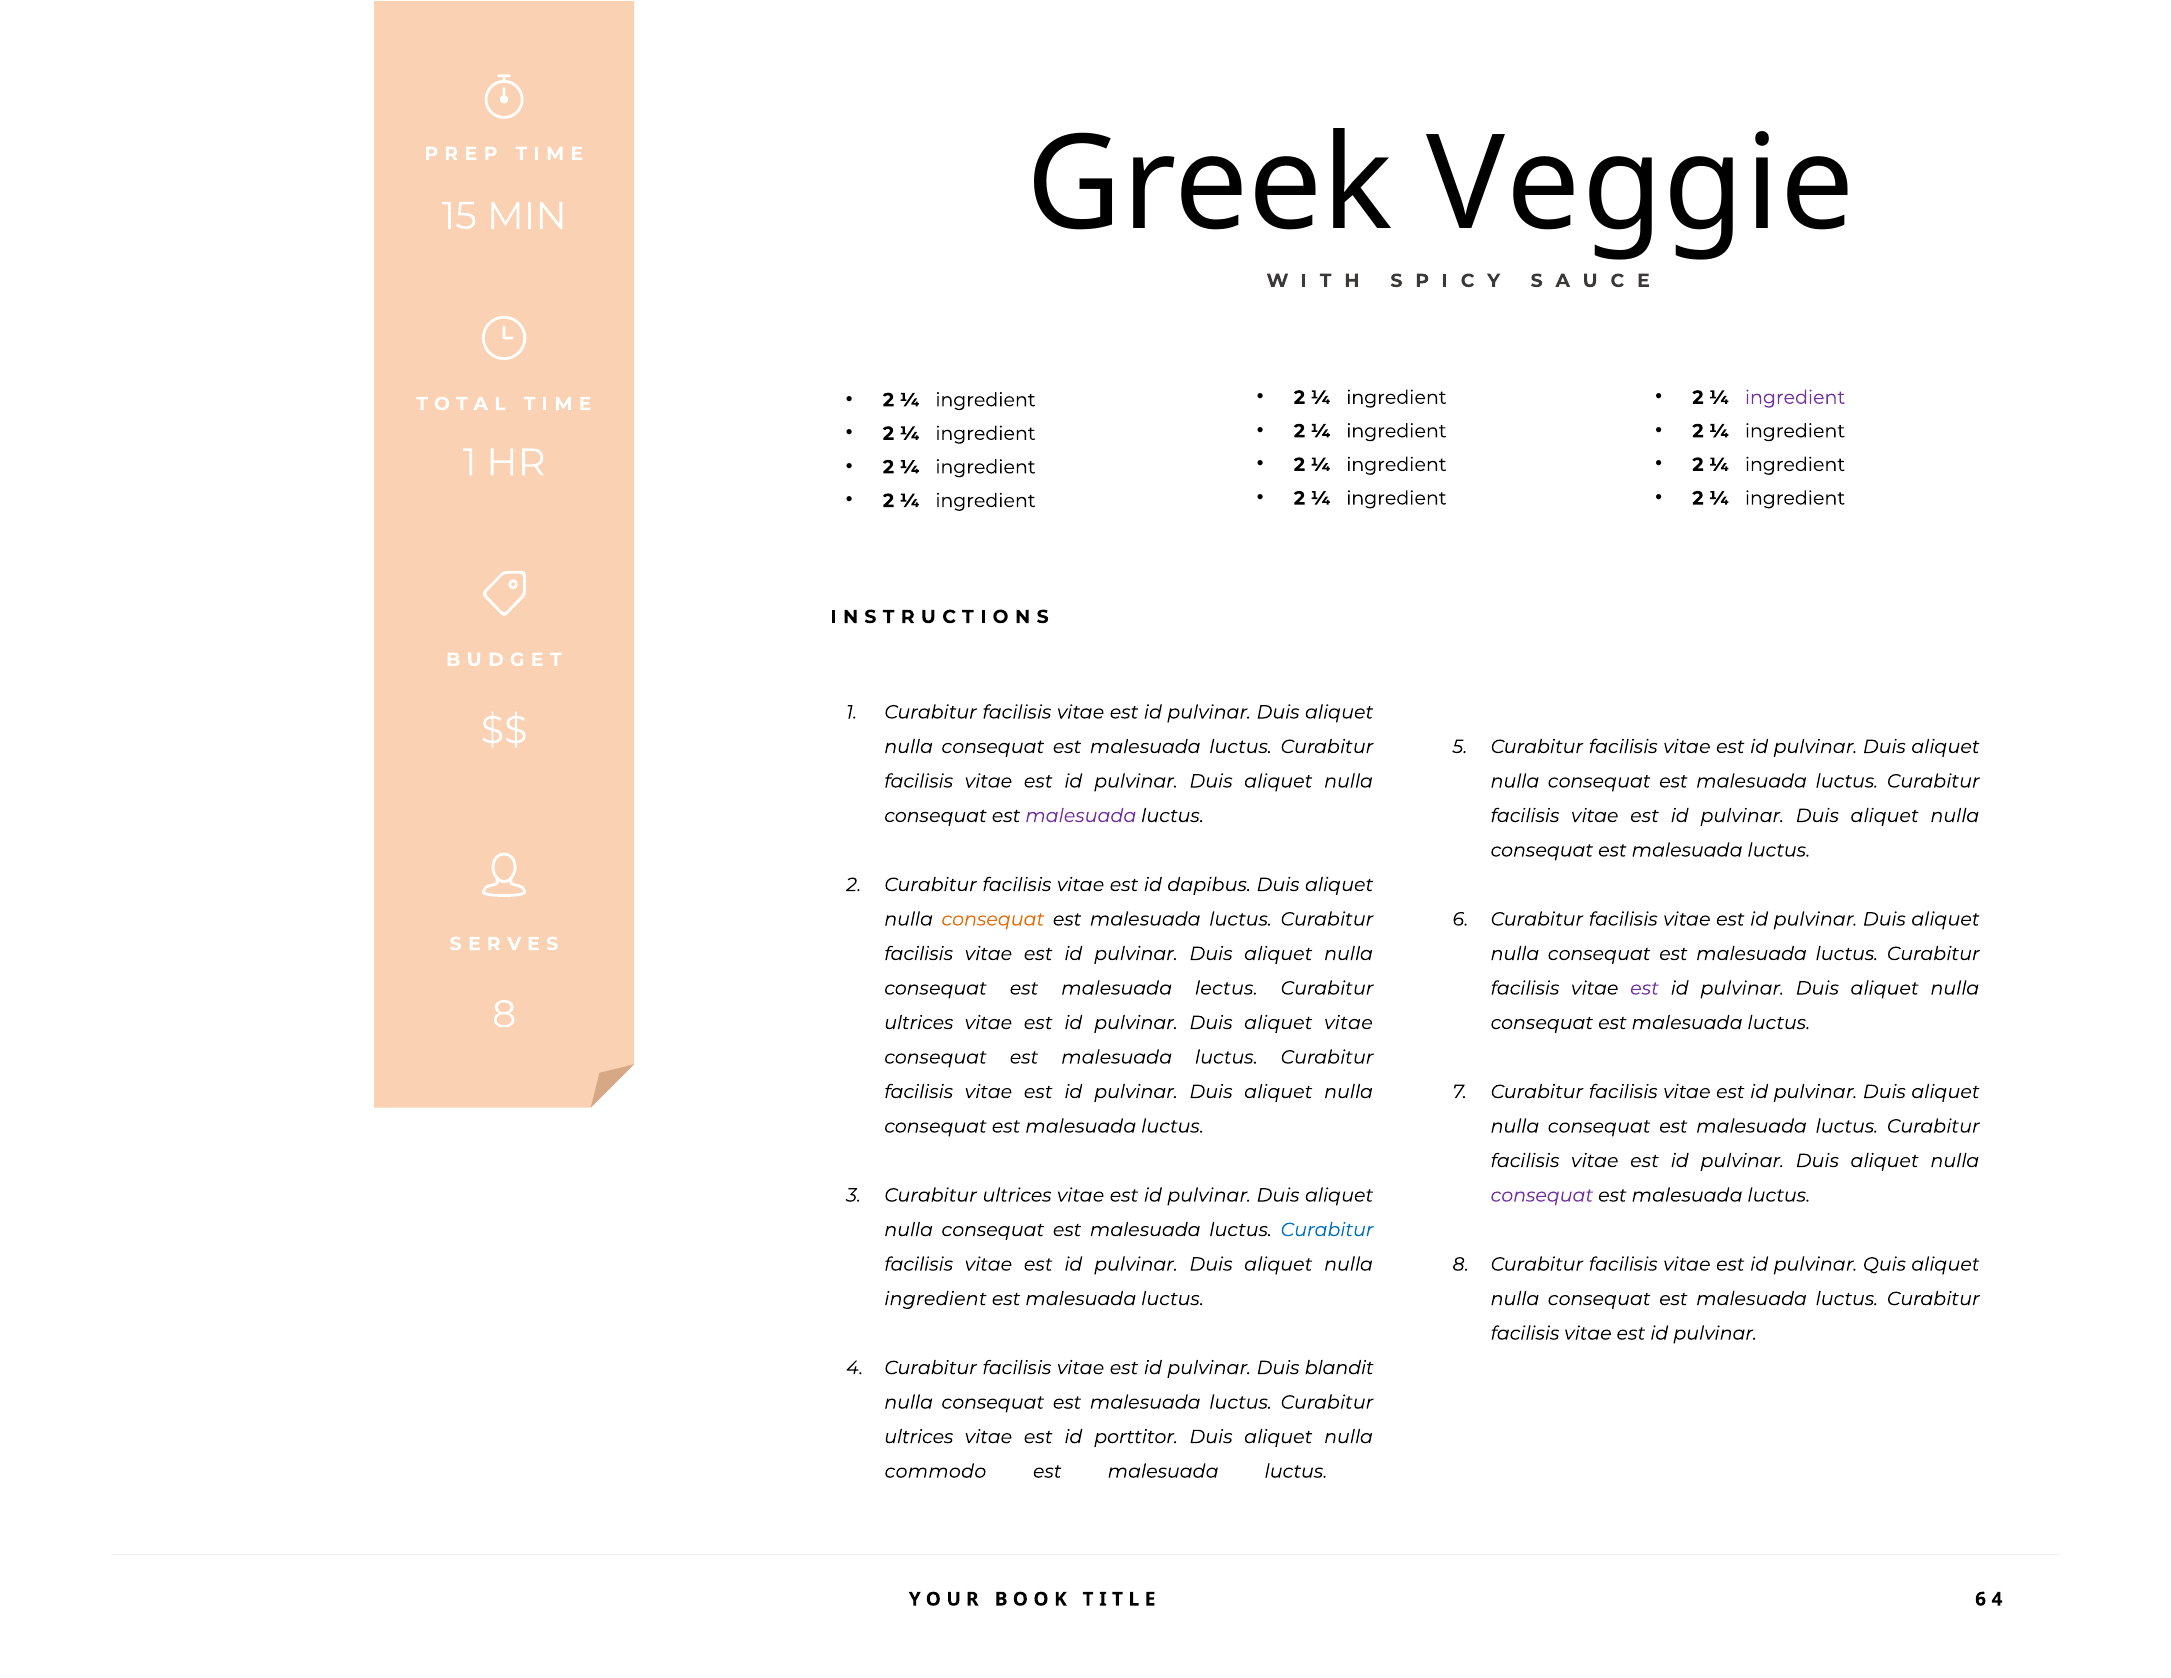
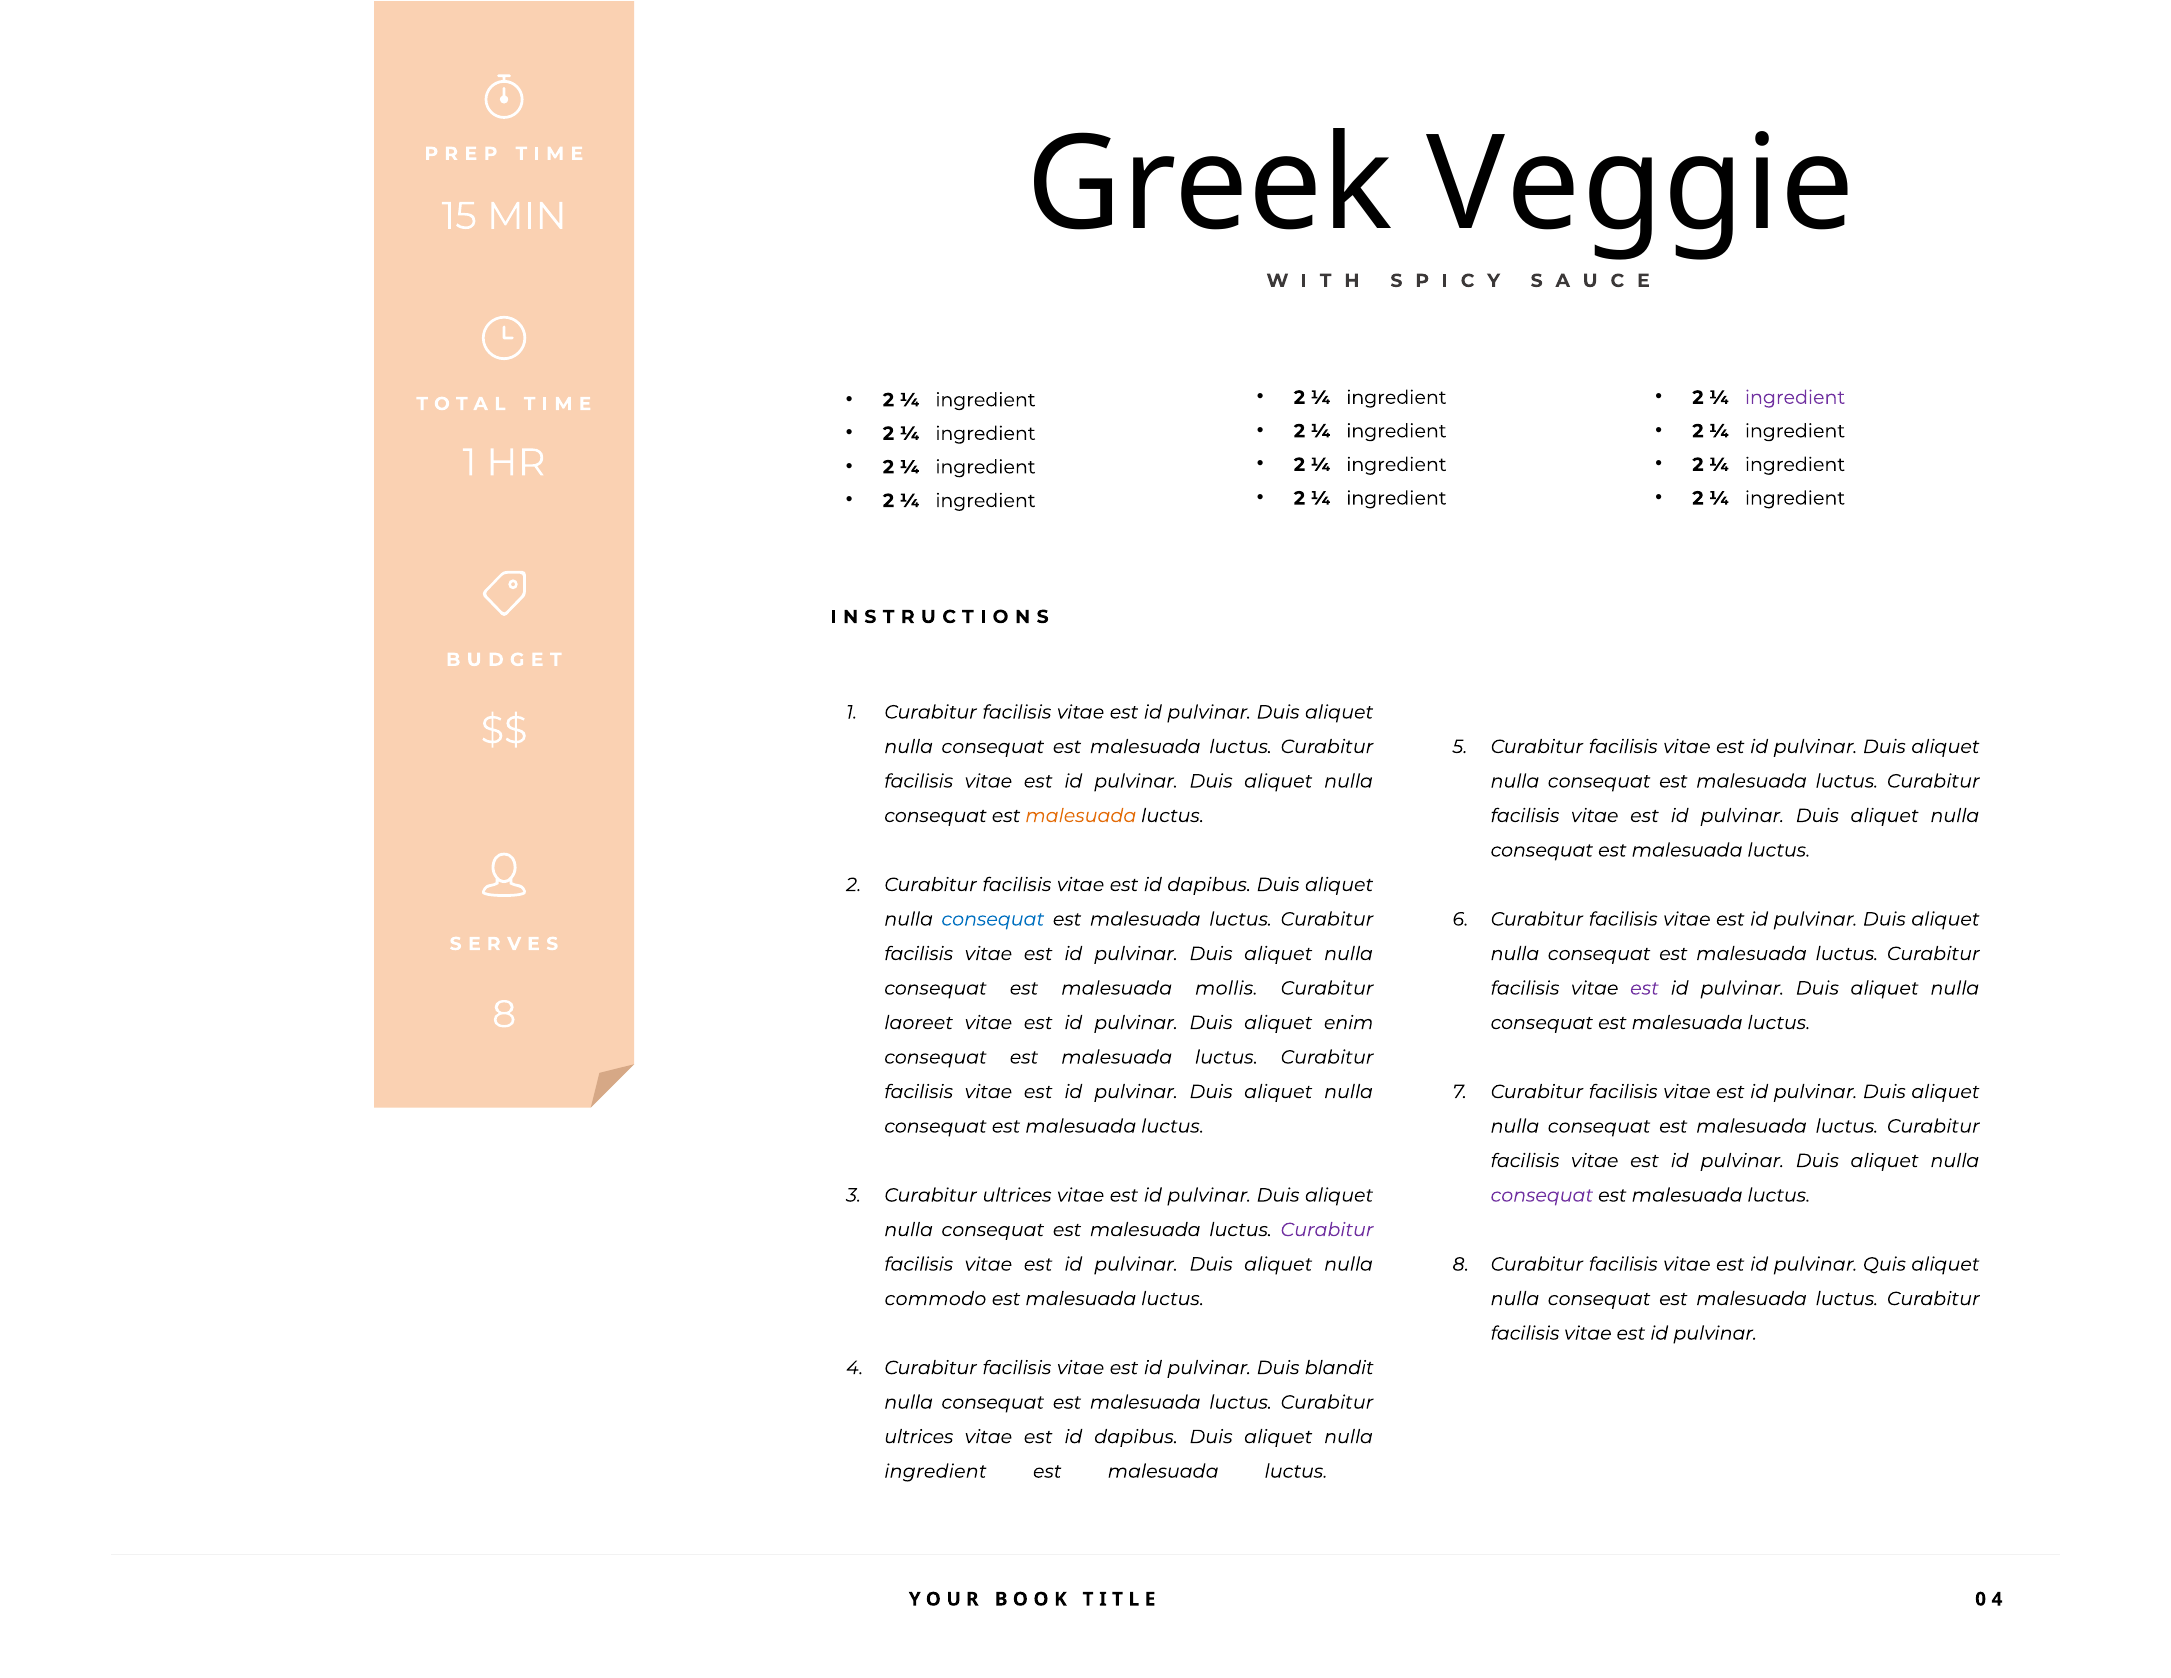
malesuada at (1081, 816) colour: purple -> orange
consequat at (993, 919) colour: orange -> blue
lectus: lectus -> mollis
ultrices at (919, 1023): ultrices -> laoreet
aliquet vitae: vitae -> enim
Curabitur at (1327, 1230) colour: blue -> purple
ingredient at (935, 1299): ingredient -> commodo
porttitor at (1136, 1437): porttitor -> dapibus
commodo at (935, 1471): commodo -> ingredient
6 at (1981, 1599): 6 -> 0
